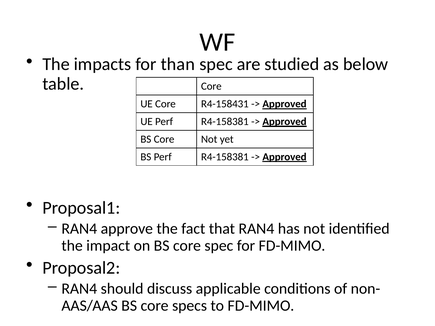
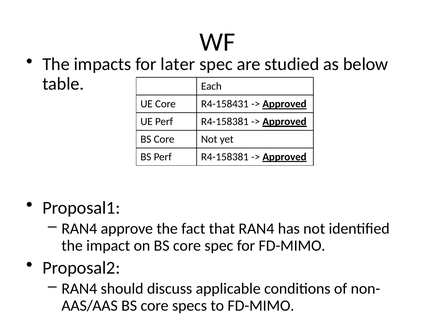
than: than -> later
Core at (211, 86): Core -> Each
